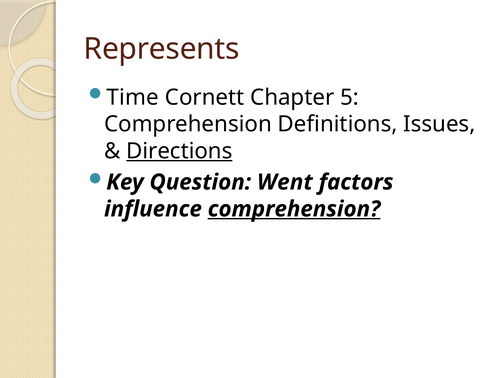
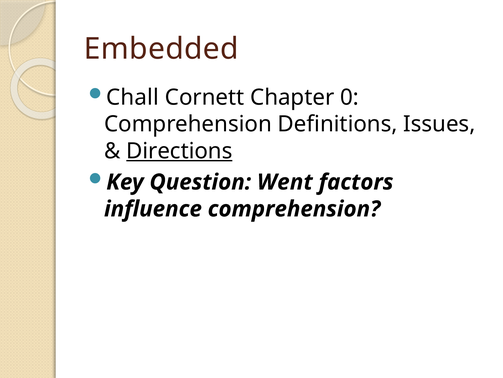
Represents: Represents -> Embedded
Time: Time -> Chall
5: 5 -> 0
comprehension at (294, 209) underline: present -> none
